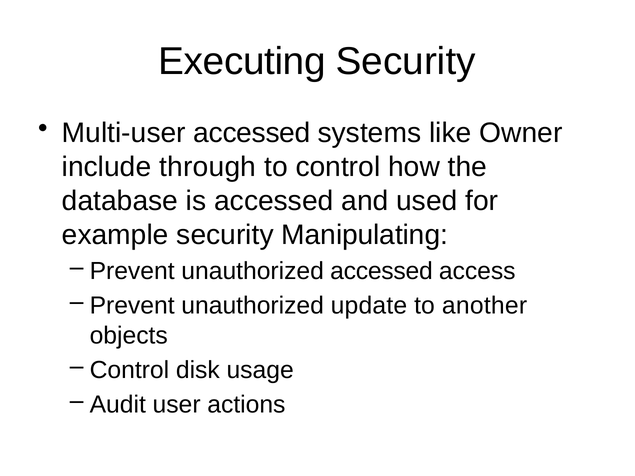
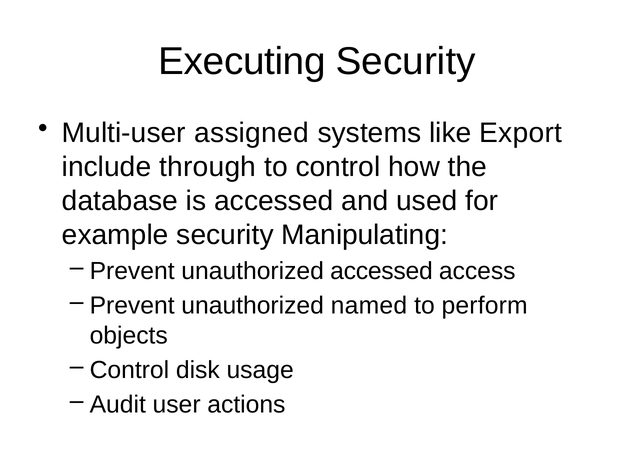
Multi-user accessed: accessed -> assigned
Owner: Owner -> Export
update: update -> named
another: another -> perform
